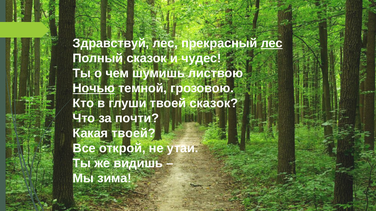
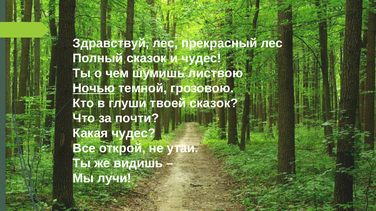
лес at (272, 43) underline: present -> none
Какая твоей: твоей -> чудес
зима: зима -> лучи
